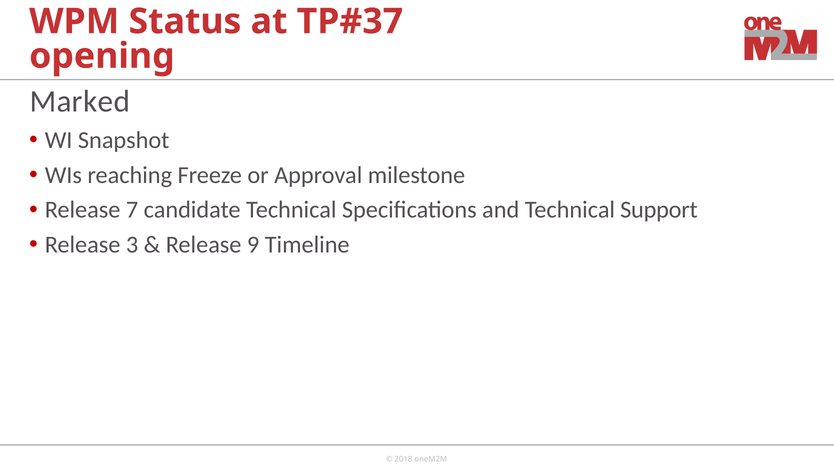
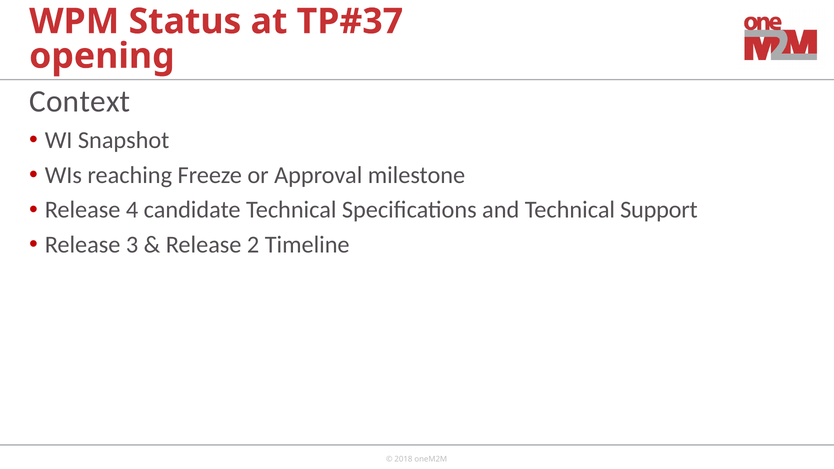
Marked: Marked -> Context
7: 7 -> 4
9: 9 -> 2
